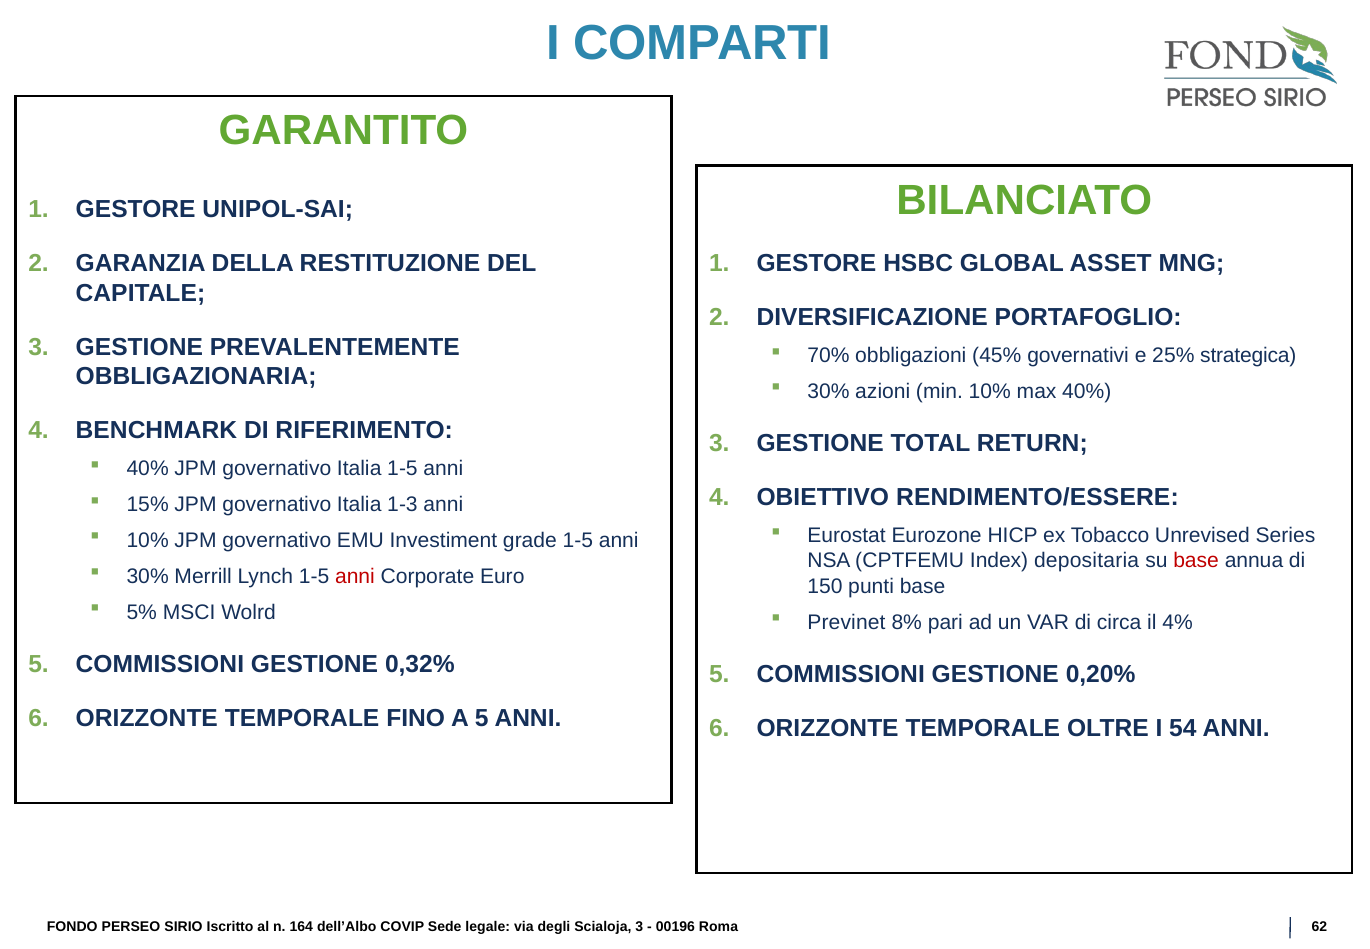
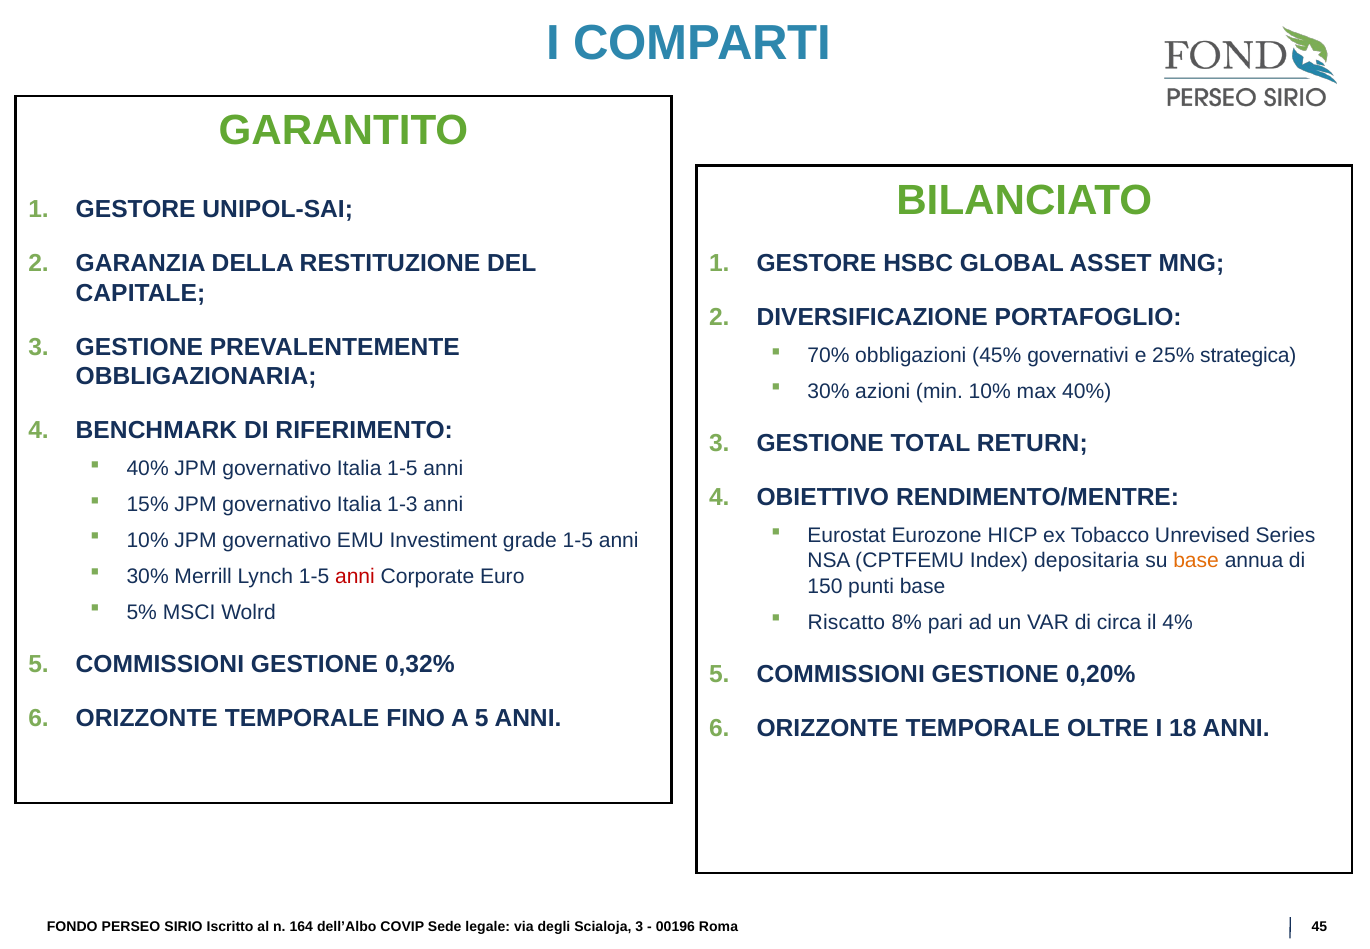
RENDIMENTO/ESSERE: RENDIMENTO/ESSERE -> RENDIMENTO/MENTRE
base at (1196, 561) colour: red -> orange
Previnet: Previnet -> Riscatto
54: 54 -> 18
62: 62 -> 45
